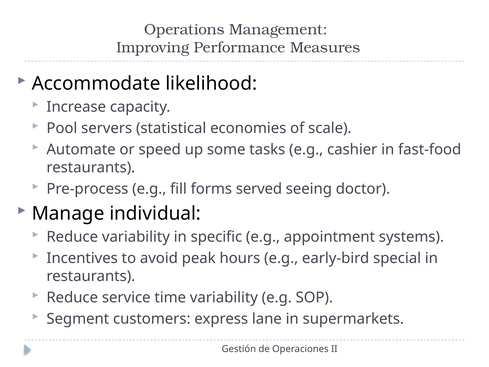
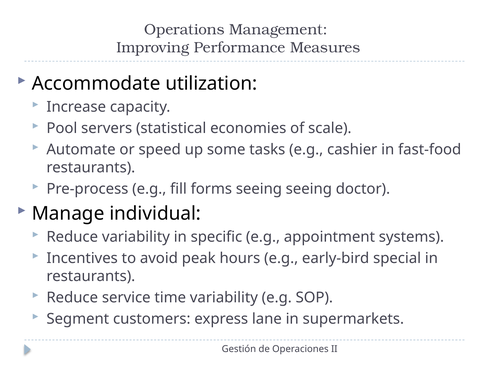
likelihood: likelihood -> utilization
forms served: served -> seeing
